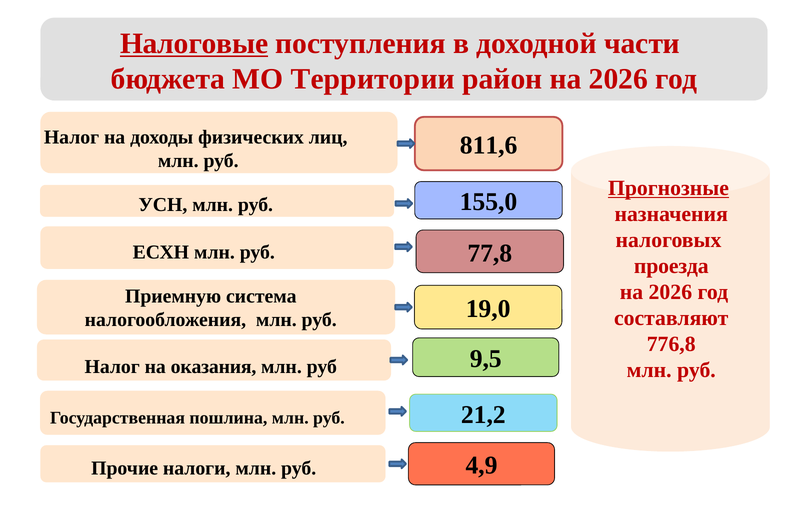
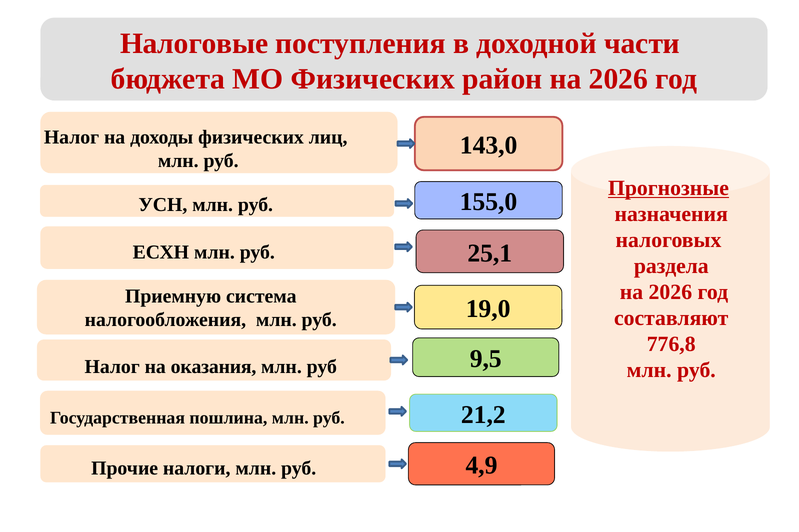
Налоговые underline: present -> none
МО Территории: Территории -> Физических
811,6: 811,6 -> 143,0
77,8: 77,8 -> 25,1
проезда: проезда -> раздела
